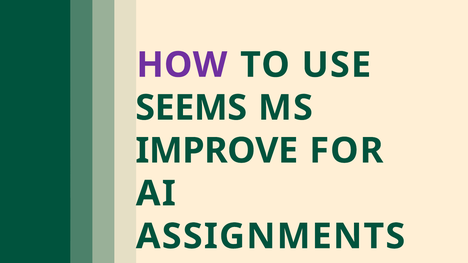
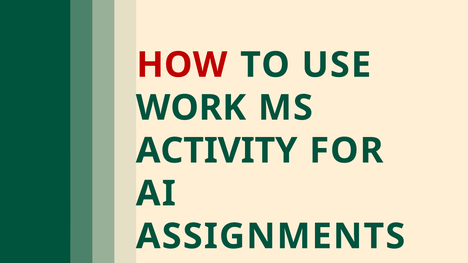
HOW colour: purple -> red
SEEMS: SEEMS -> WORK
IMPROVE: IMPROVE -> ACTIVITY
